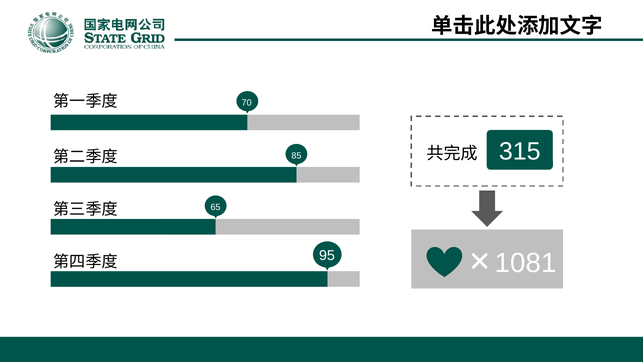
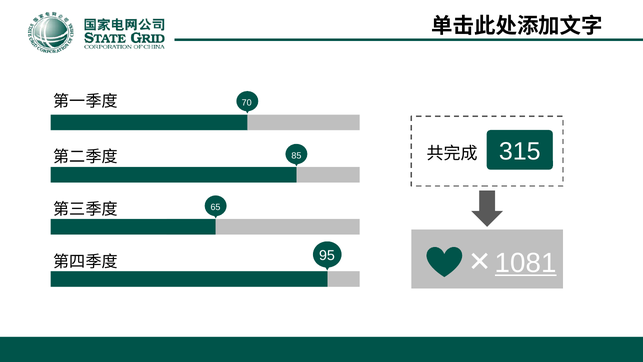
1081 underline: none -> present
